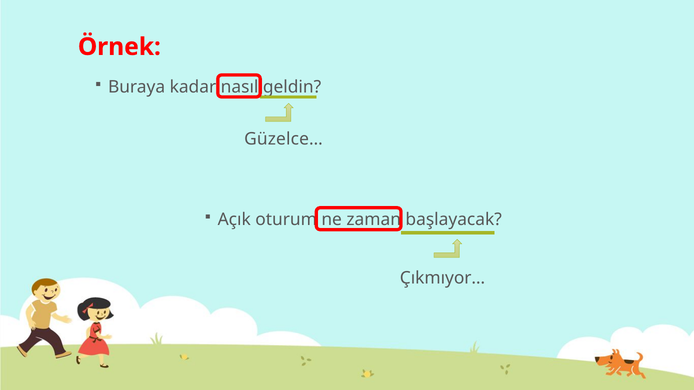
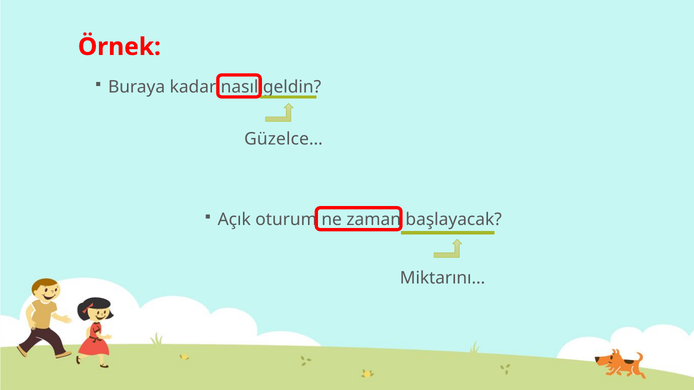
Çıkmıyor…: Çıkmıyor… -> Miktarını…
